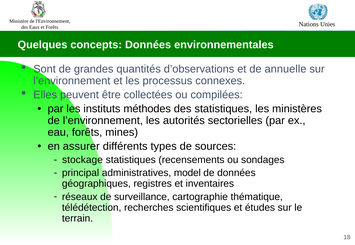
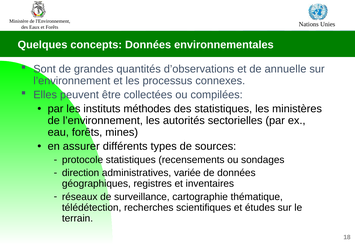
stockage: stockage -> protocole
principal: principal -> direction
model: model -> variée
